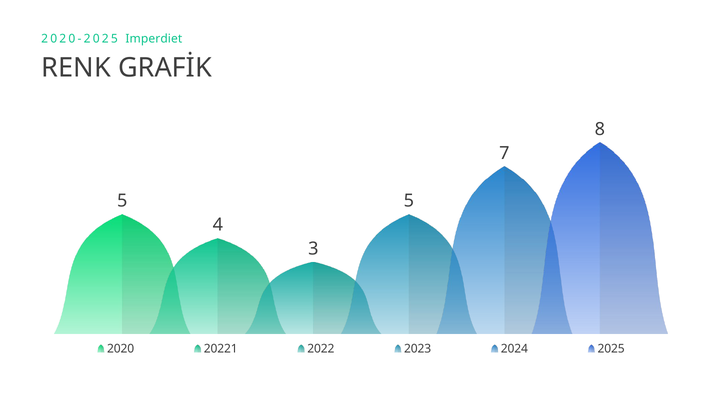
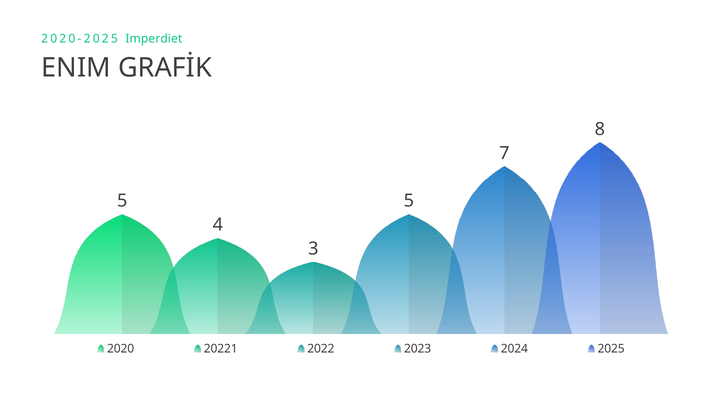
RENK: RENK -> ENIM
